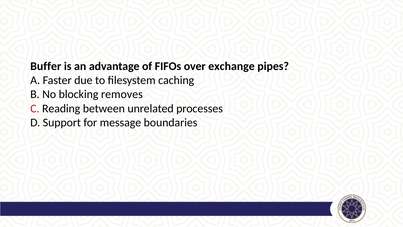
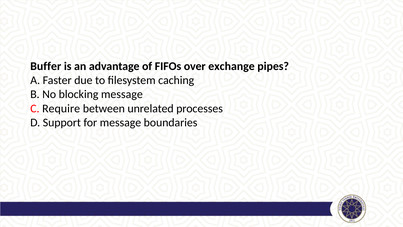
blocking removes: removes -> message
Reading: Reading -> Require
